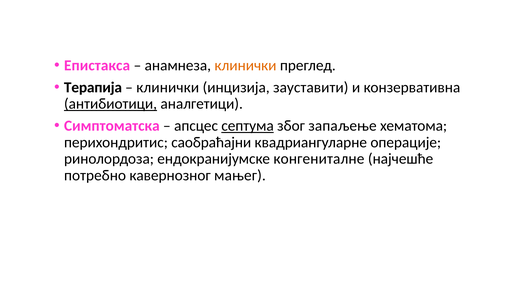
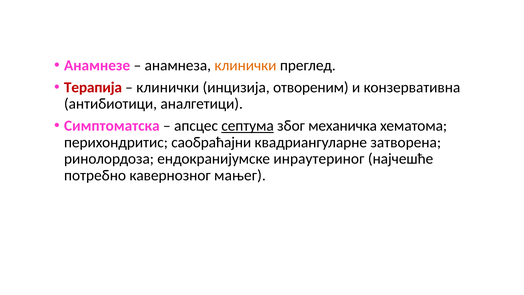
Епистакса: Епистакса -> Анамнезе
Терапија colour: black -> red
зауставити: зауставити -> отвореним
антибиотици underline: present -> none
запаљење: запаљење -> механичка
операције: операције -> затворена
конгениталне: конгениталне -> инраутериног
